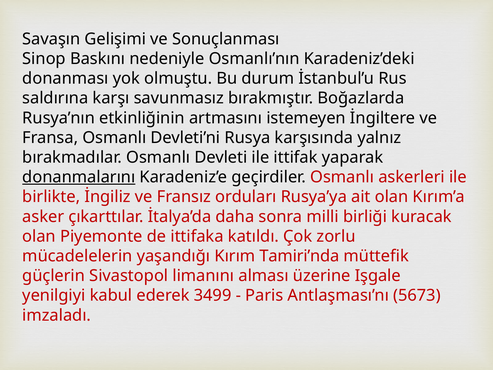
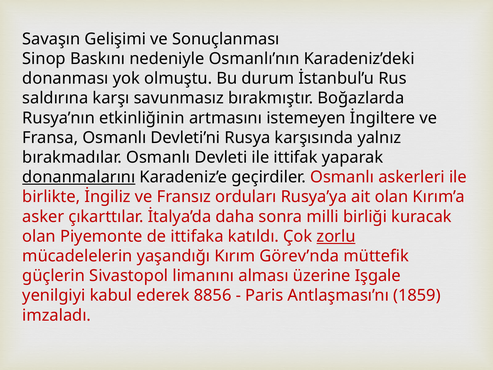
zorlu underline: none -> present
Tamiri’nda: Tamiri’nda -> Görev’nda
3499: 3499 -> 8856
5673: 5673 -> 1859
